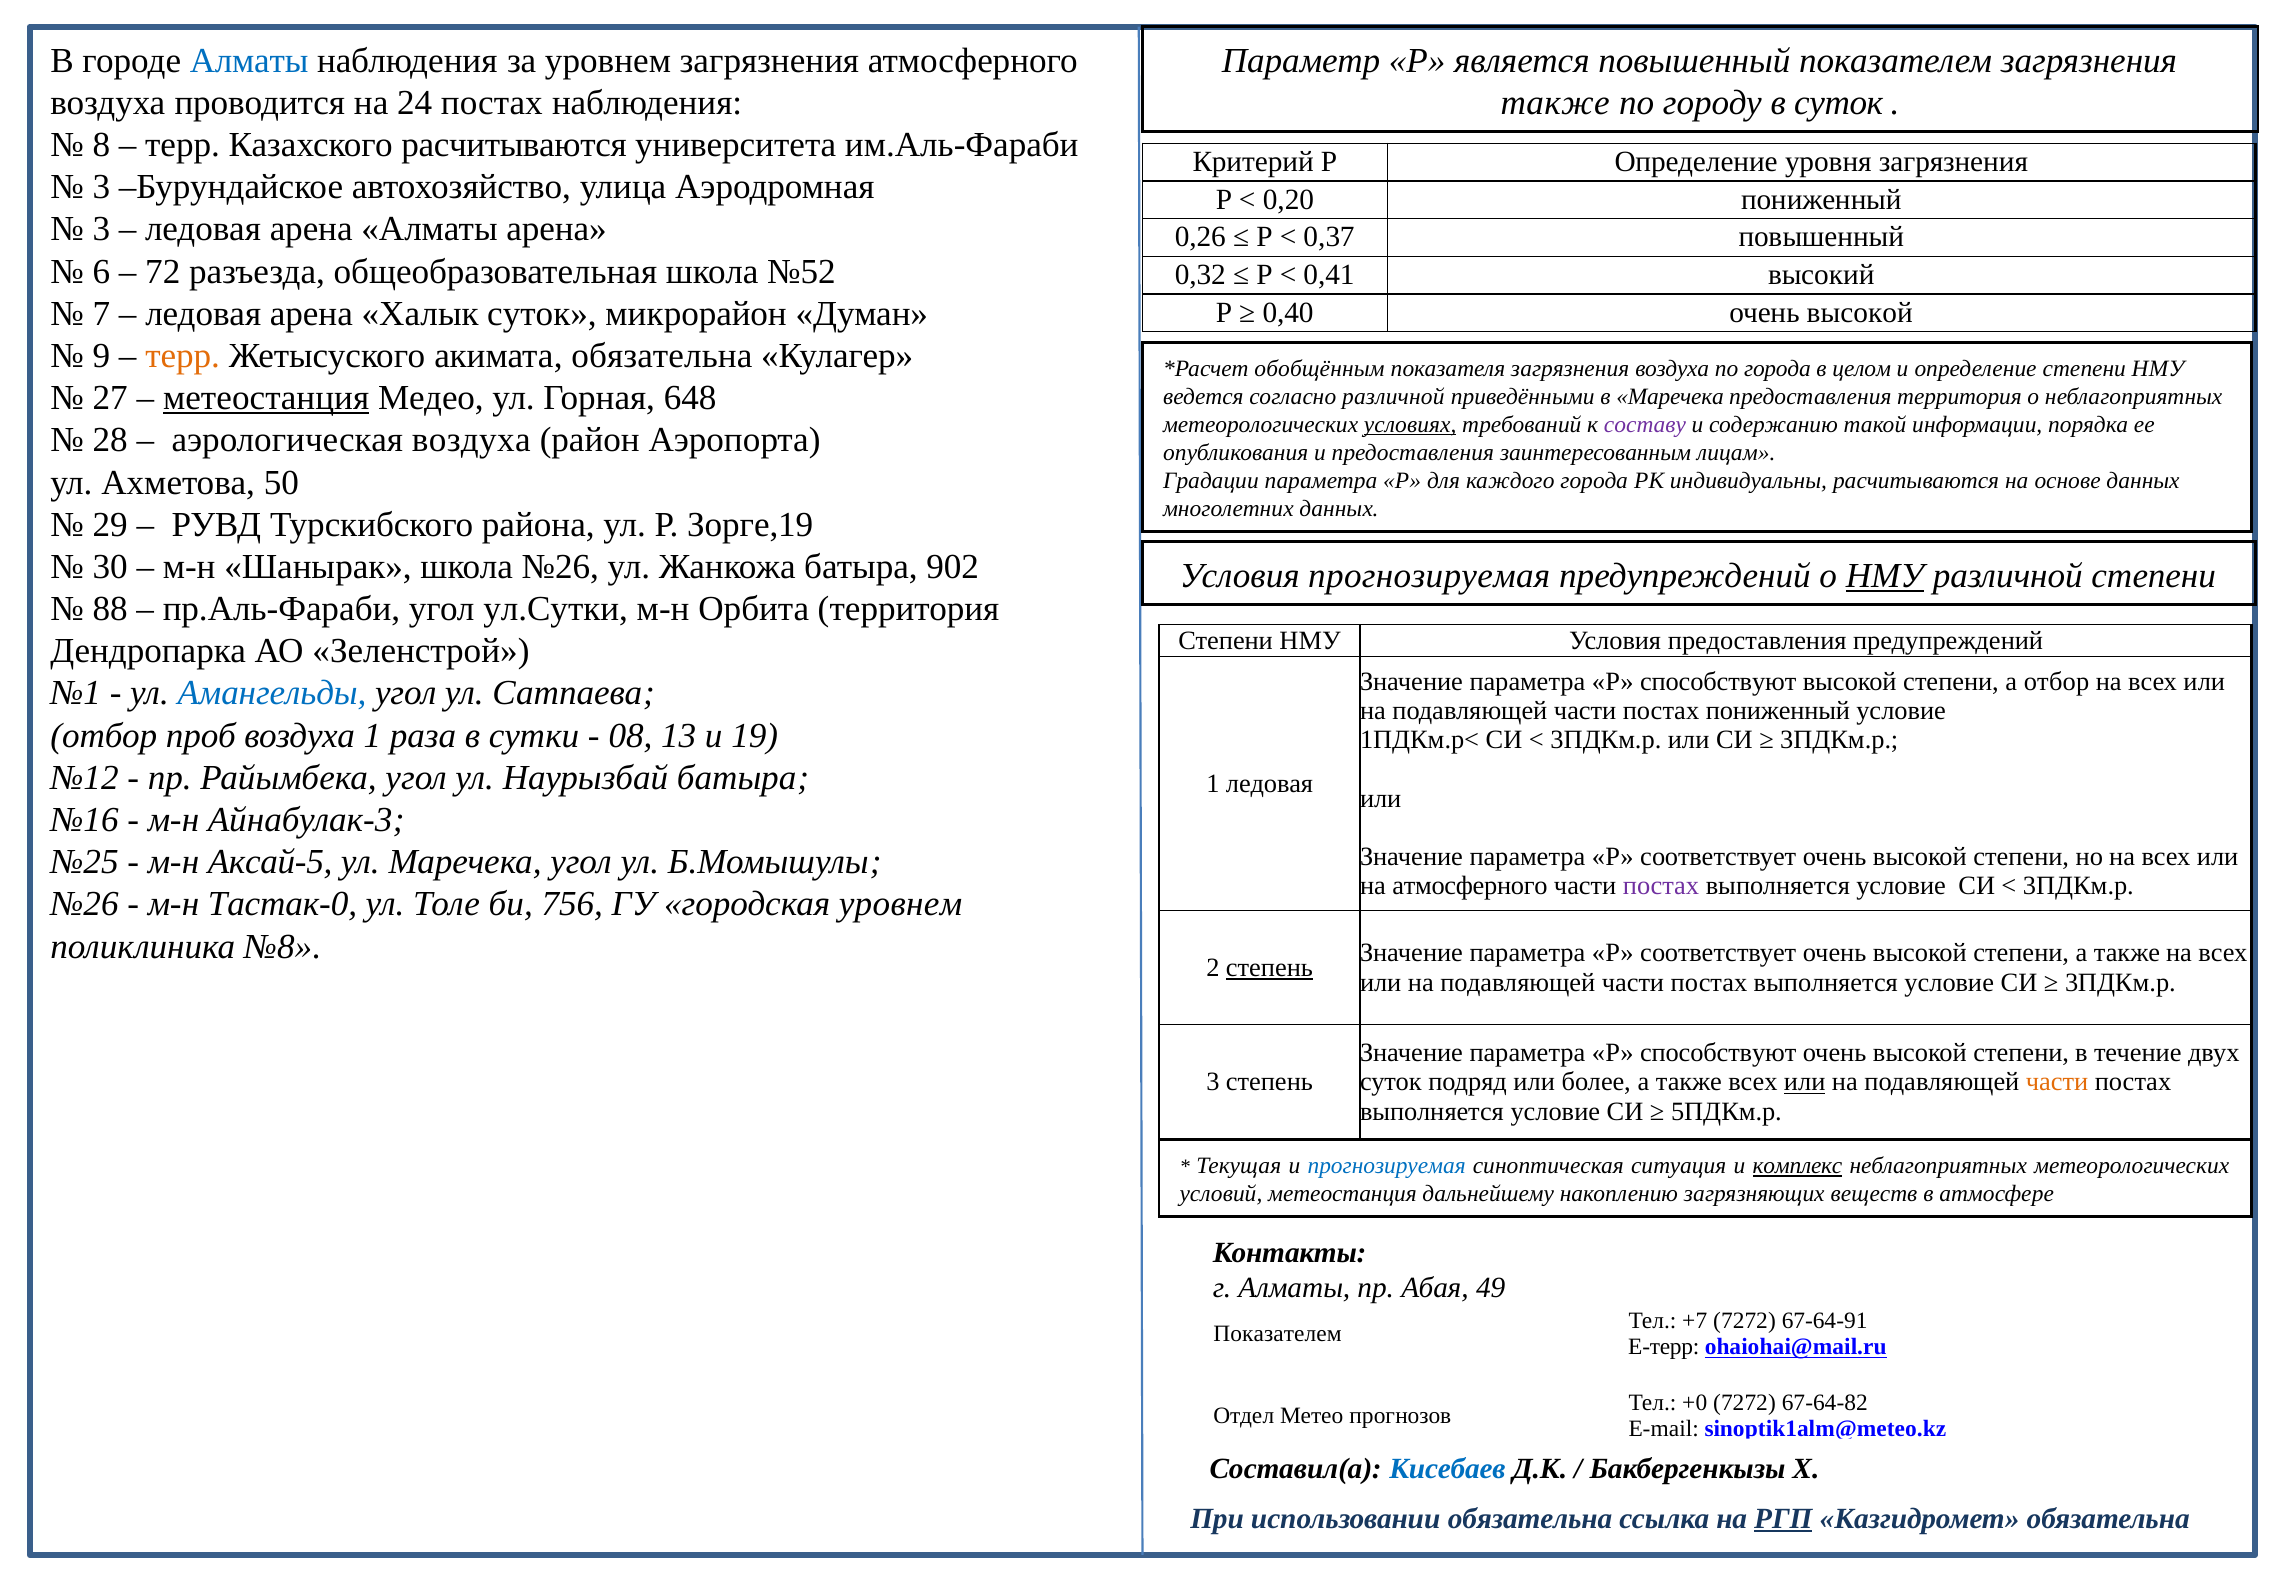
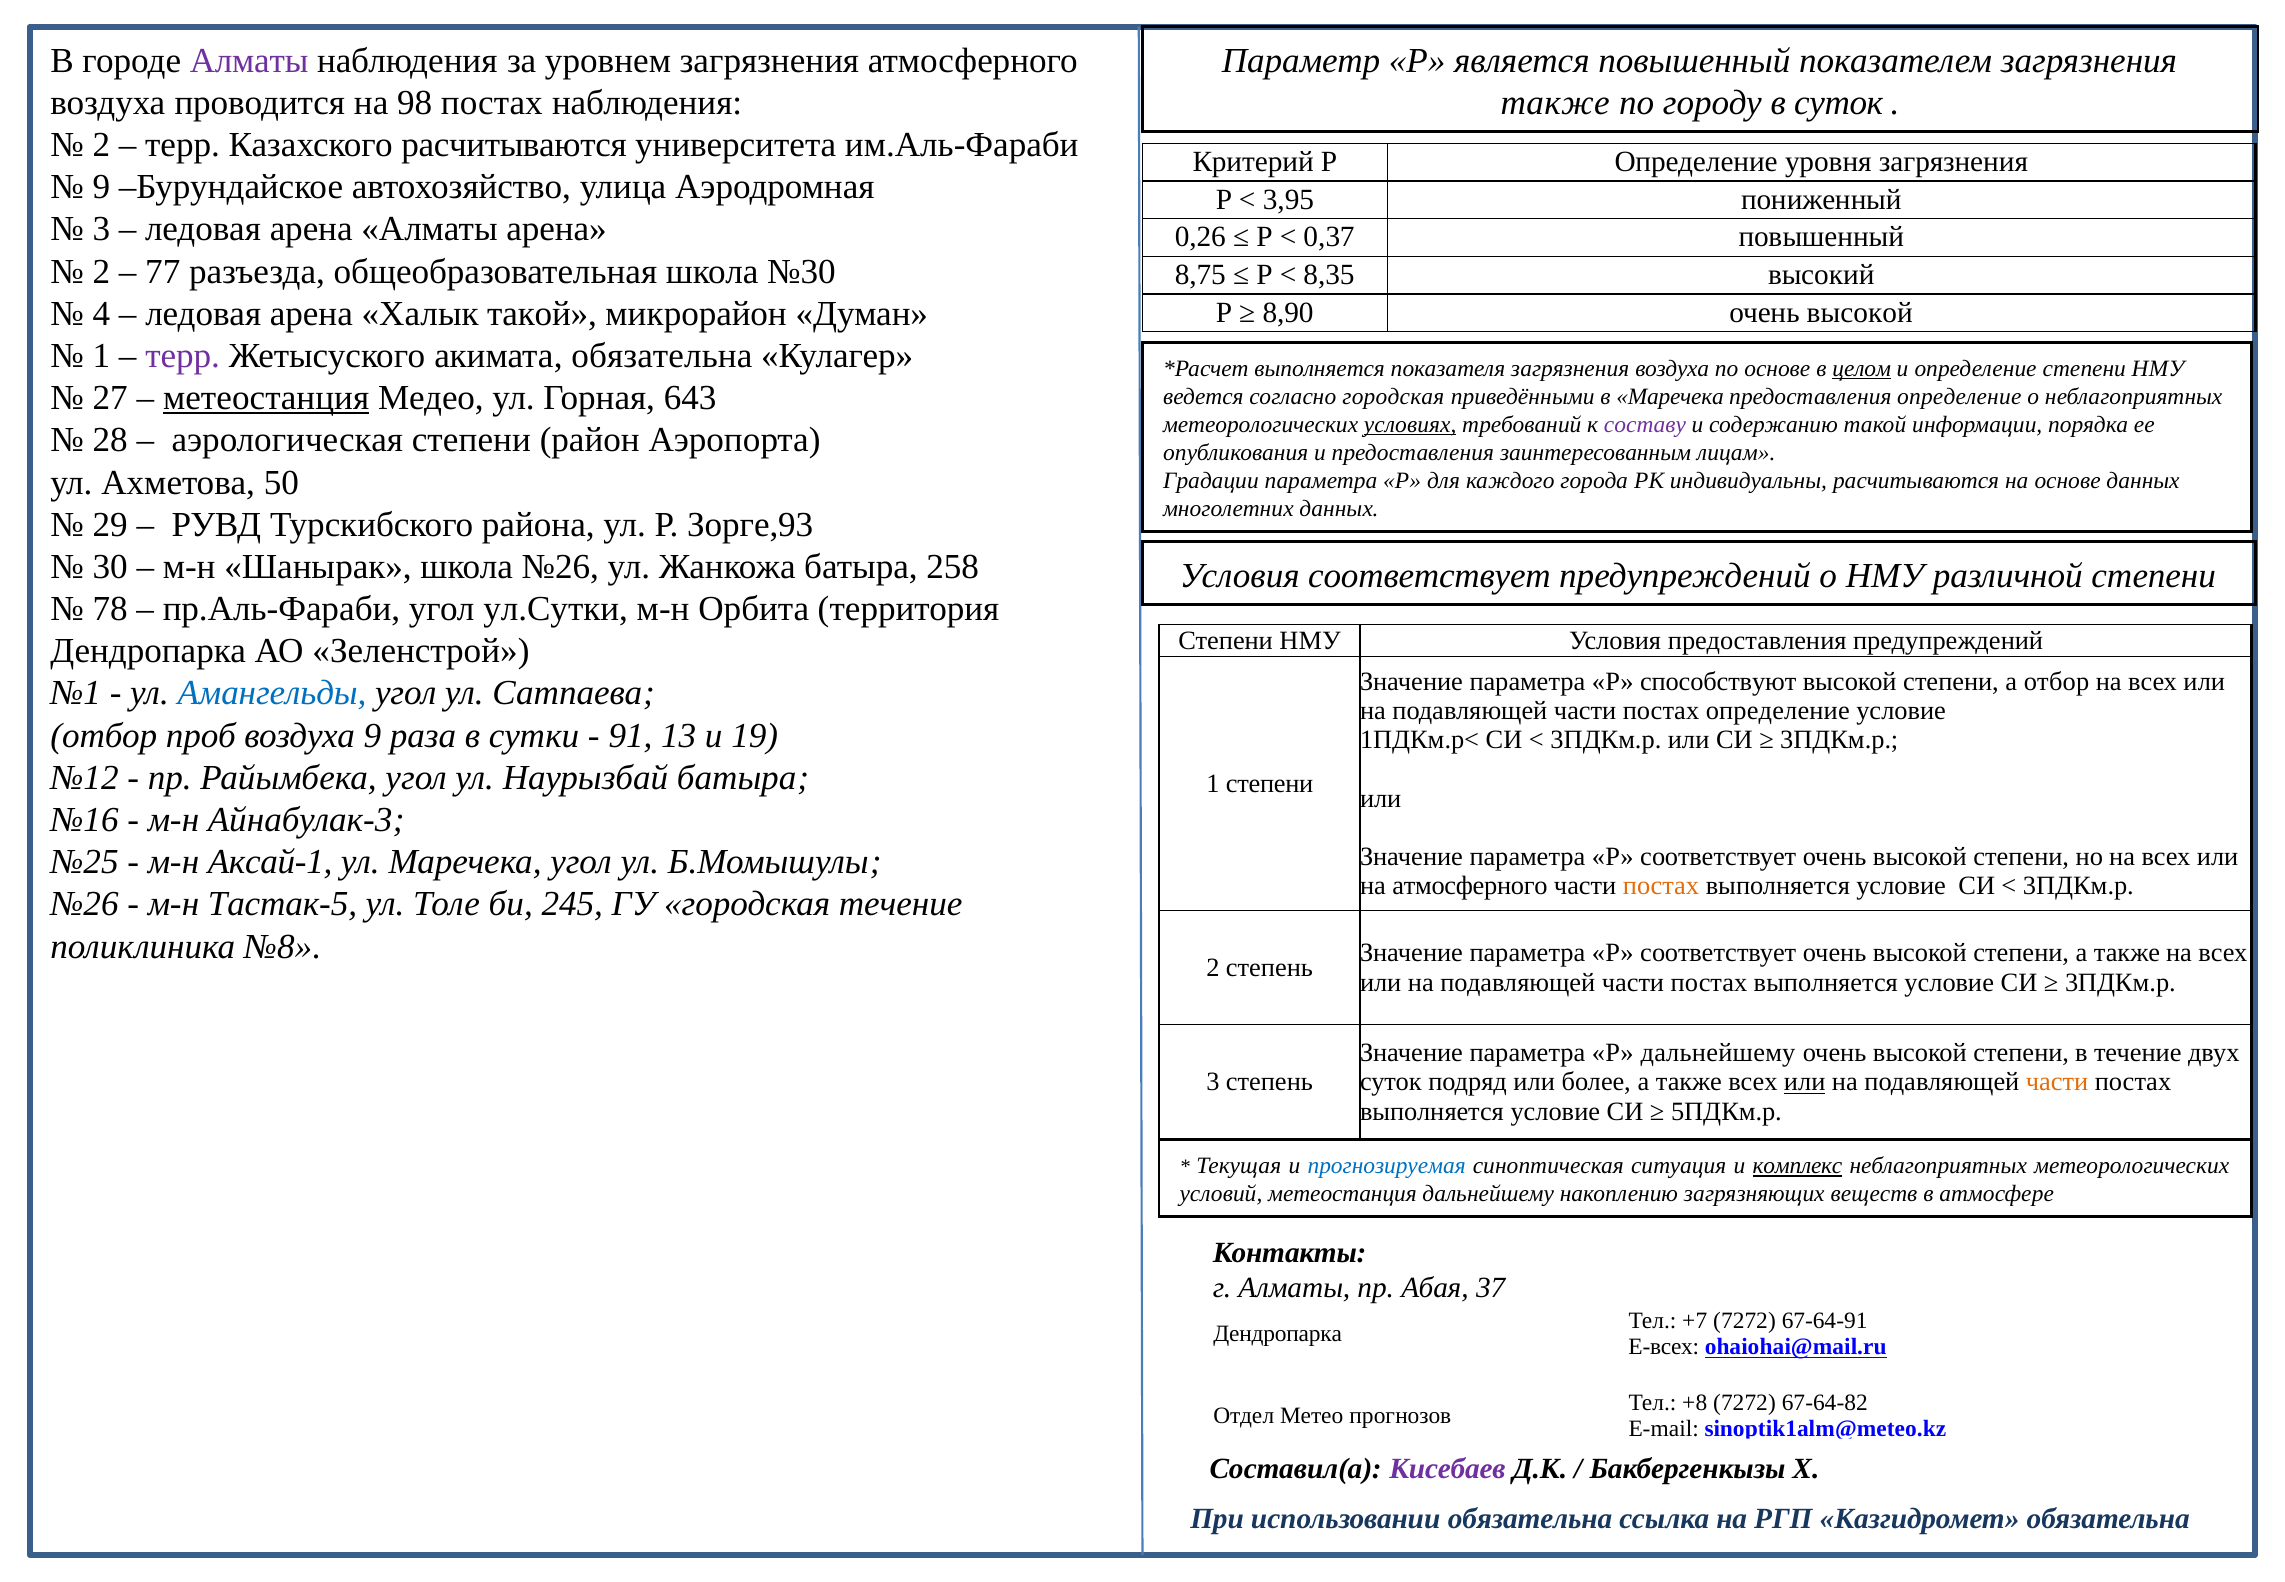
Алматы at (249, 61) colour: blue -> purple
24: 24 -> 98
8 at (101, 145): 8 -> 2
3 at (101, 187): 3 -> 9
0,20: 0,20 -> 3,95
6 at (101, 271): 6 -> 2
72: 72 -> 77
№52: №52 -> №30
0,32: 0,32 -> 8,75
0,41: 0,41 -> 8,35
7: 7 -> 4
Халык суток: суток -> такой
0,40: 0,40 -> 8,90
9 at (101, 356): 9 -> 1
терр at (183, 356) colour: orange -> purple
обобщённым at (1320, 368): обобщённым -> выполняется
по города: города -> основе
целом underline: none -> present
648: 648 -> 643
согласно различной: различной -> городская
предоставления территория: территория -> определение
аэрологическая воздуха: воздуха -> степени
Зорге,19: Зорге,19 -> Зорге,93
902: 902 -> 258
Условия прогнозируемая: прогнозируемая -> соответствует
НМУ at (1885, 576) underline: present -> none
88: 88 -> 78
постах пониженный: пониженный -> определение
воздуха 1: 1 -> 9
08: 08 -> 91
1 ледовая: ледовая -> степени
Аксай-5: Аксай-5 -> Аксай-1
постах at (1661, 886) colour: purple -> orange
Тастак-0: Тастак-0 -> Тастак-5
756: 756 -> 245
городская уровнем: уровнем -> течение
степень at (1269, 968) underline: present -> none
способствуют at (1718, 1053): способствуют -> дальнейшему
49: 49 -> 37
Показателем at (1277, 1334): Показателем -> Дендропарка
E-терр: E-терр -> E-всех
+0: +0 -> +8
Кисебаев colour: blue -> purple
РГП underline: present -> none
